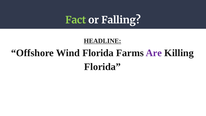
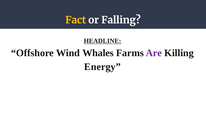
Fact colour: light green -> yellow
Wind Florida: Florida -> Whales
Florida at (102, 67): Florida -> Energy
